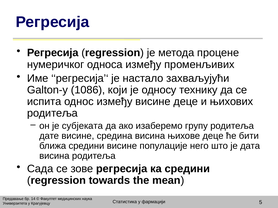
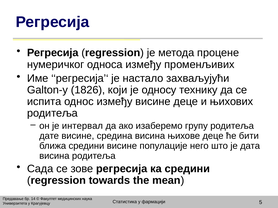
1086: 1086 -> 1826
субјеката: субјеката -> интервал
